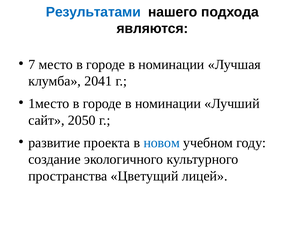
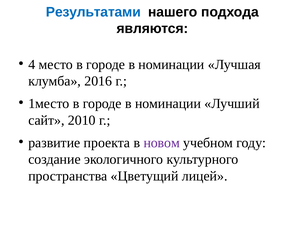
7: 7 -> 4
2041: 2041 -> 2016
2050: 2050 -> 2010
новом colour: blue -> purple
